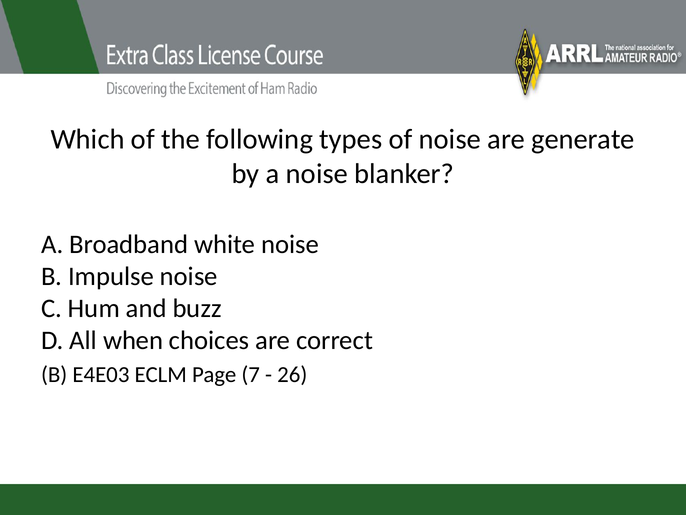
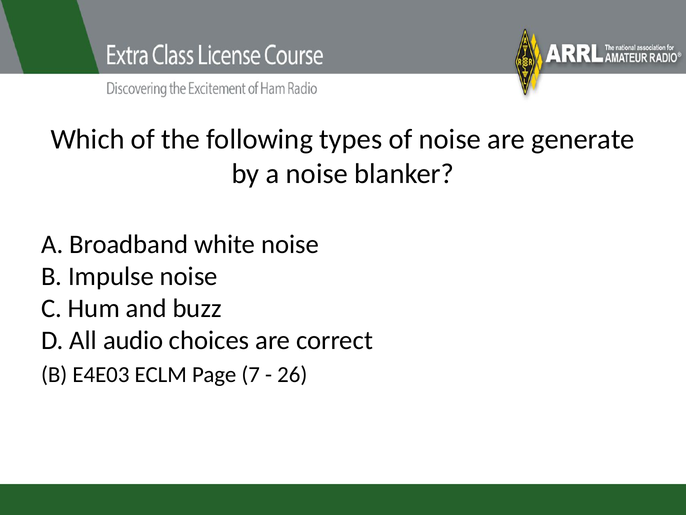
when: when -> audio
